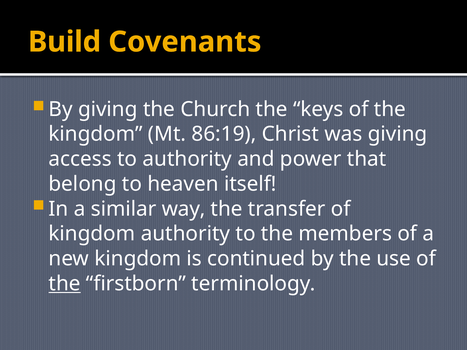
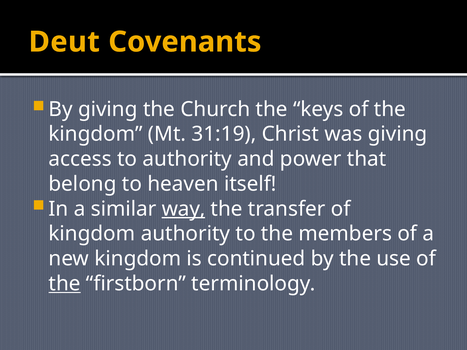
Build: Build -> Deut
86:19: 86:19 -> 31:19
way underline: none -> present
